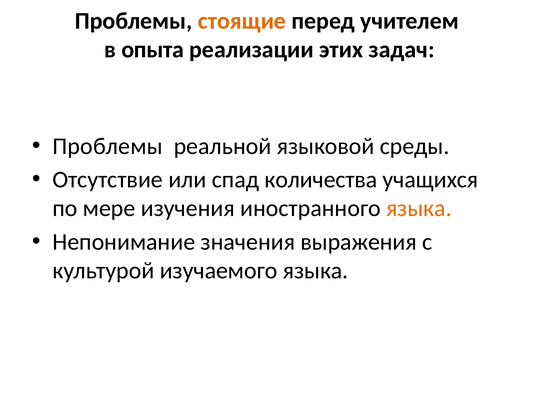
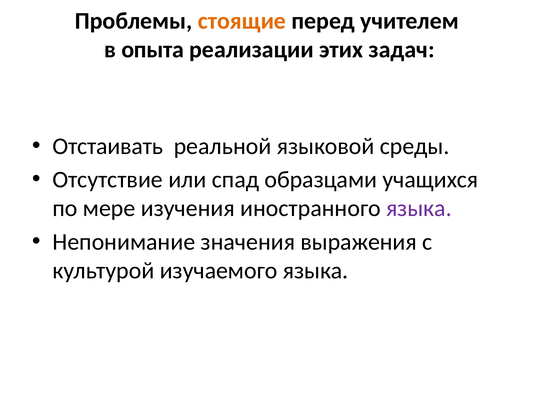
Проблемы at (108, 146): Проблемы -> Отстаивать
количества: количества -> образцами
языка at (419, 209) colour: orange -> purple
